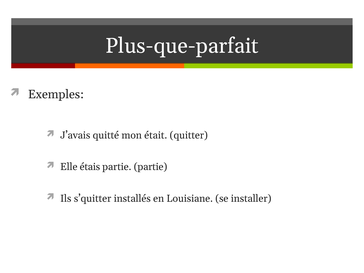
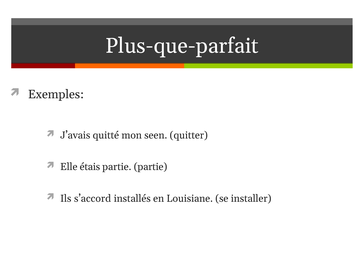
était: était -> seen
s’quitter: s’quitter -> s’accord
